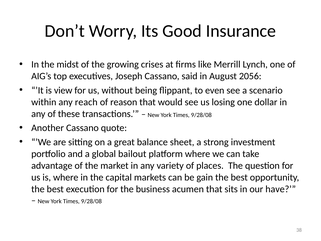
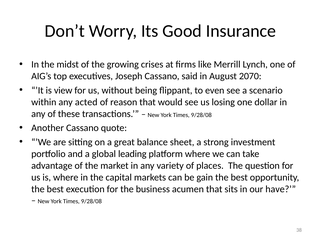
2056: 2056 -> 2070
reach: reach -> acted
bailout: bailout -> leading
